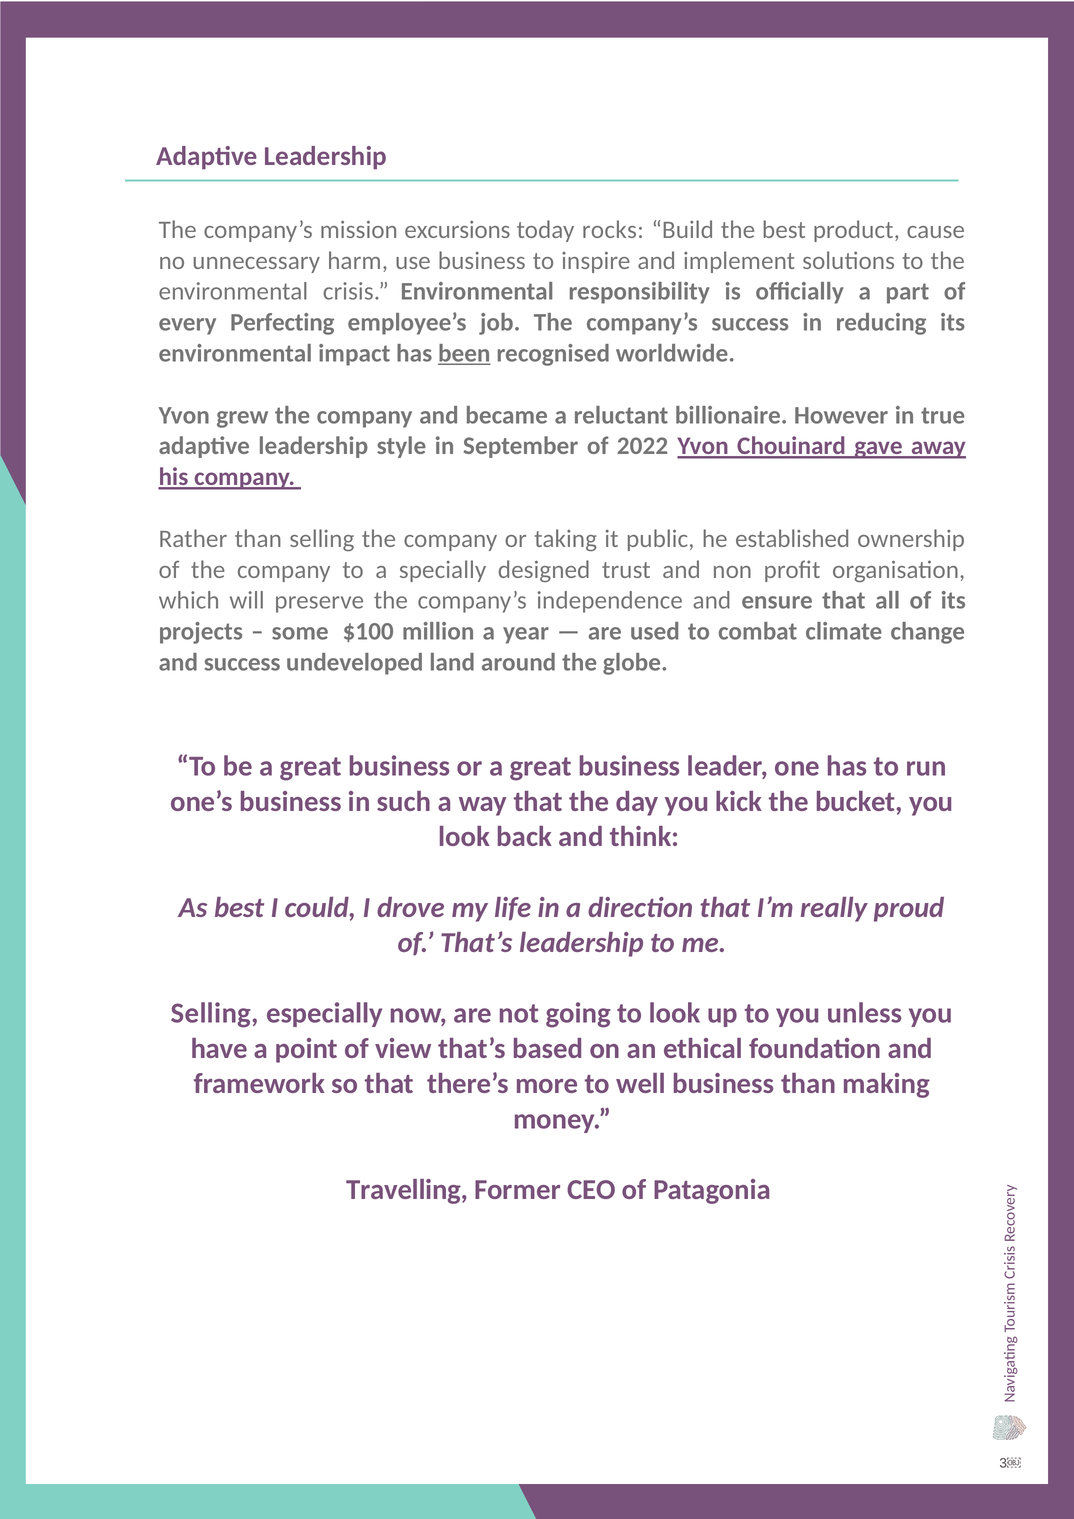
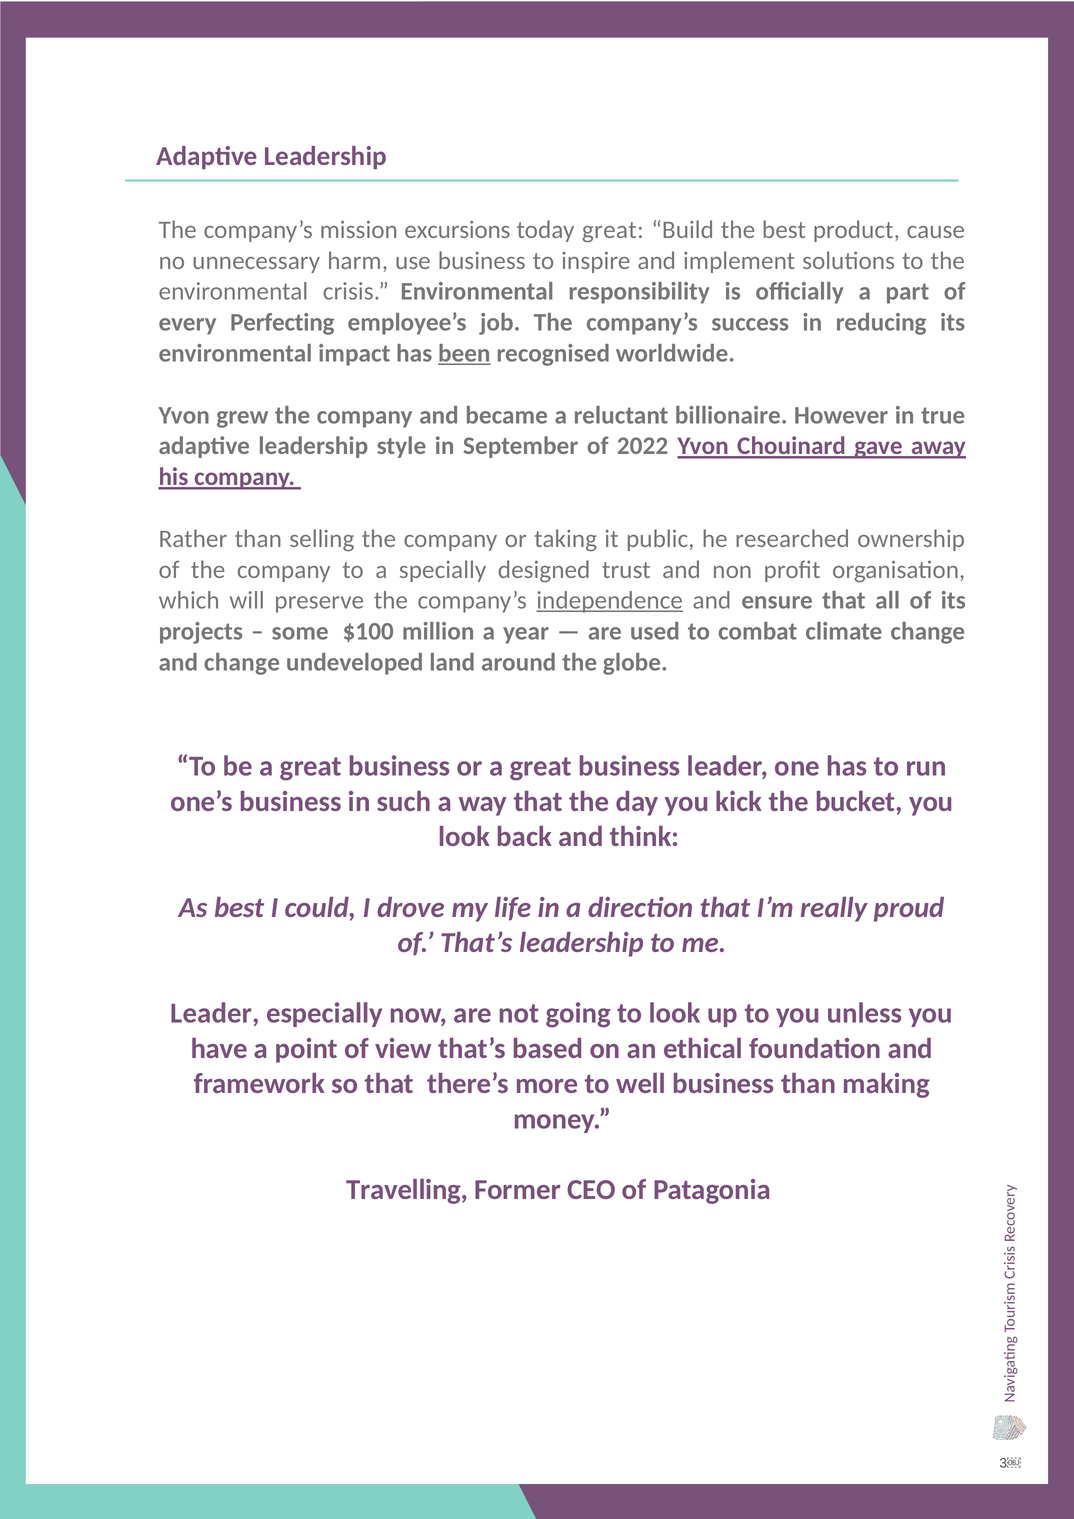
today rocks: rocks -> great
established: established -> researched
independence underline: none -> present
and success: success -> change
Selling at (215, 1013): Selling -> Leader
